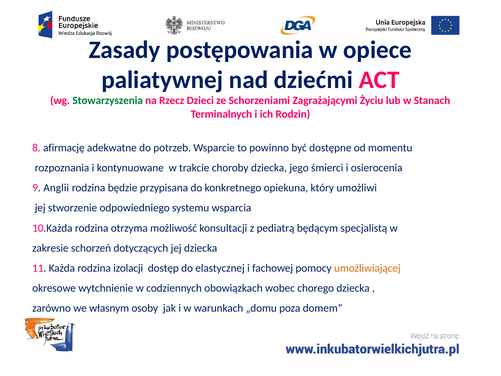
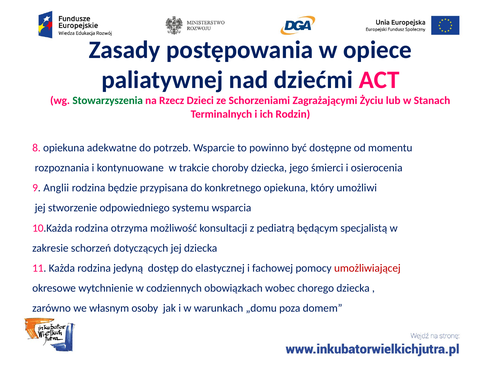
8 afirmację: afirmację -> opiekuna
izolacji: izolacji -> jedyną
umożliwiającej colour: orange -> red
